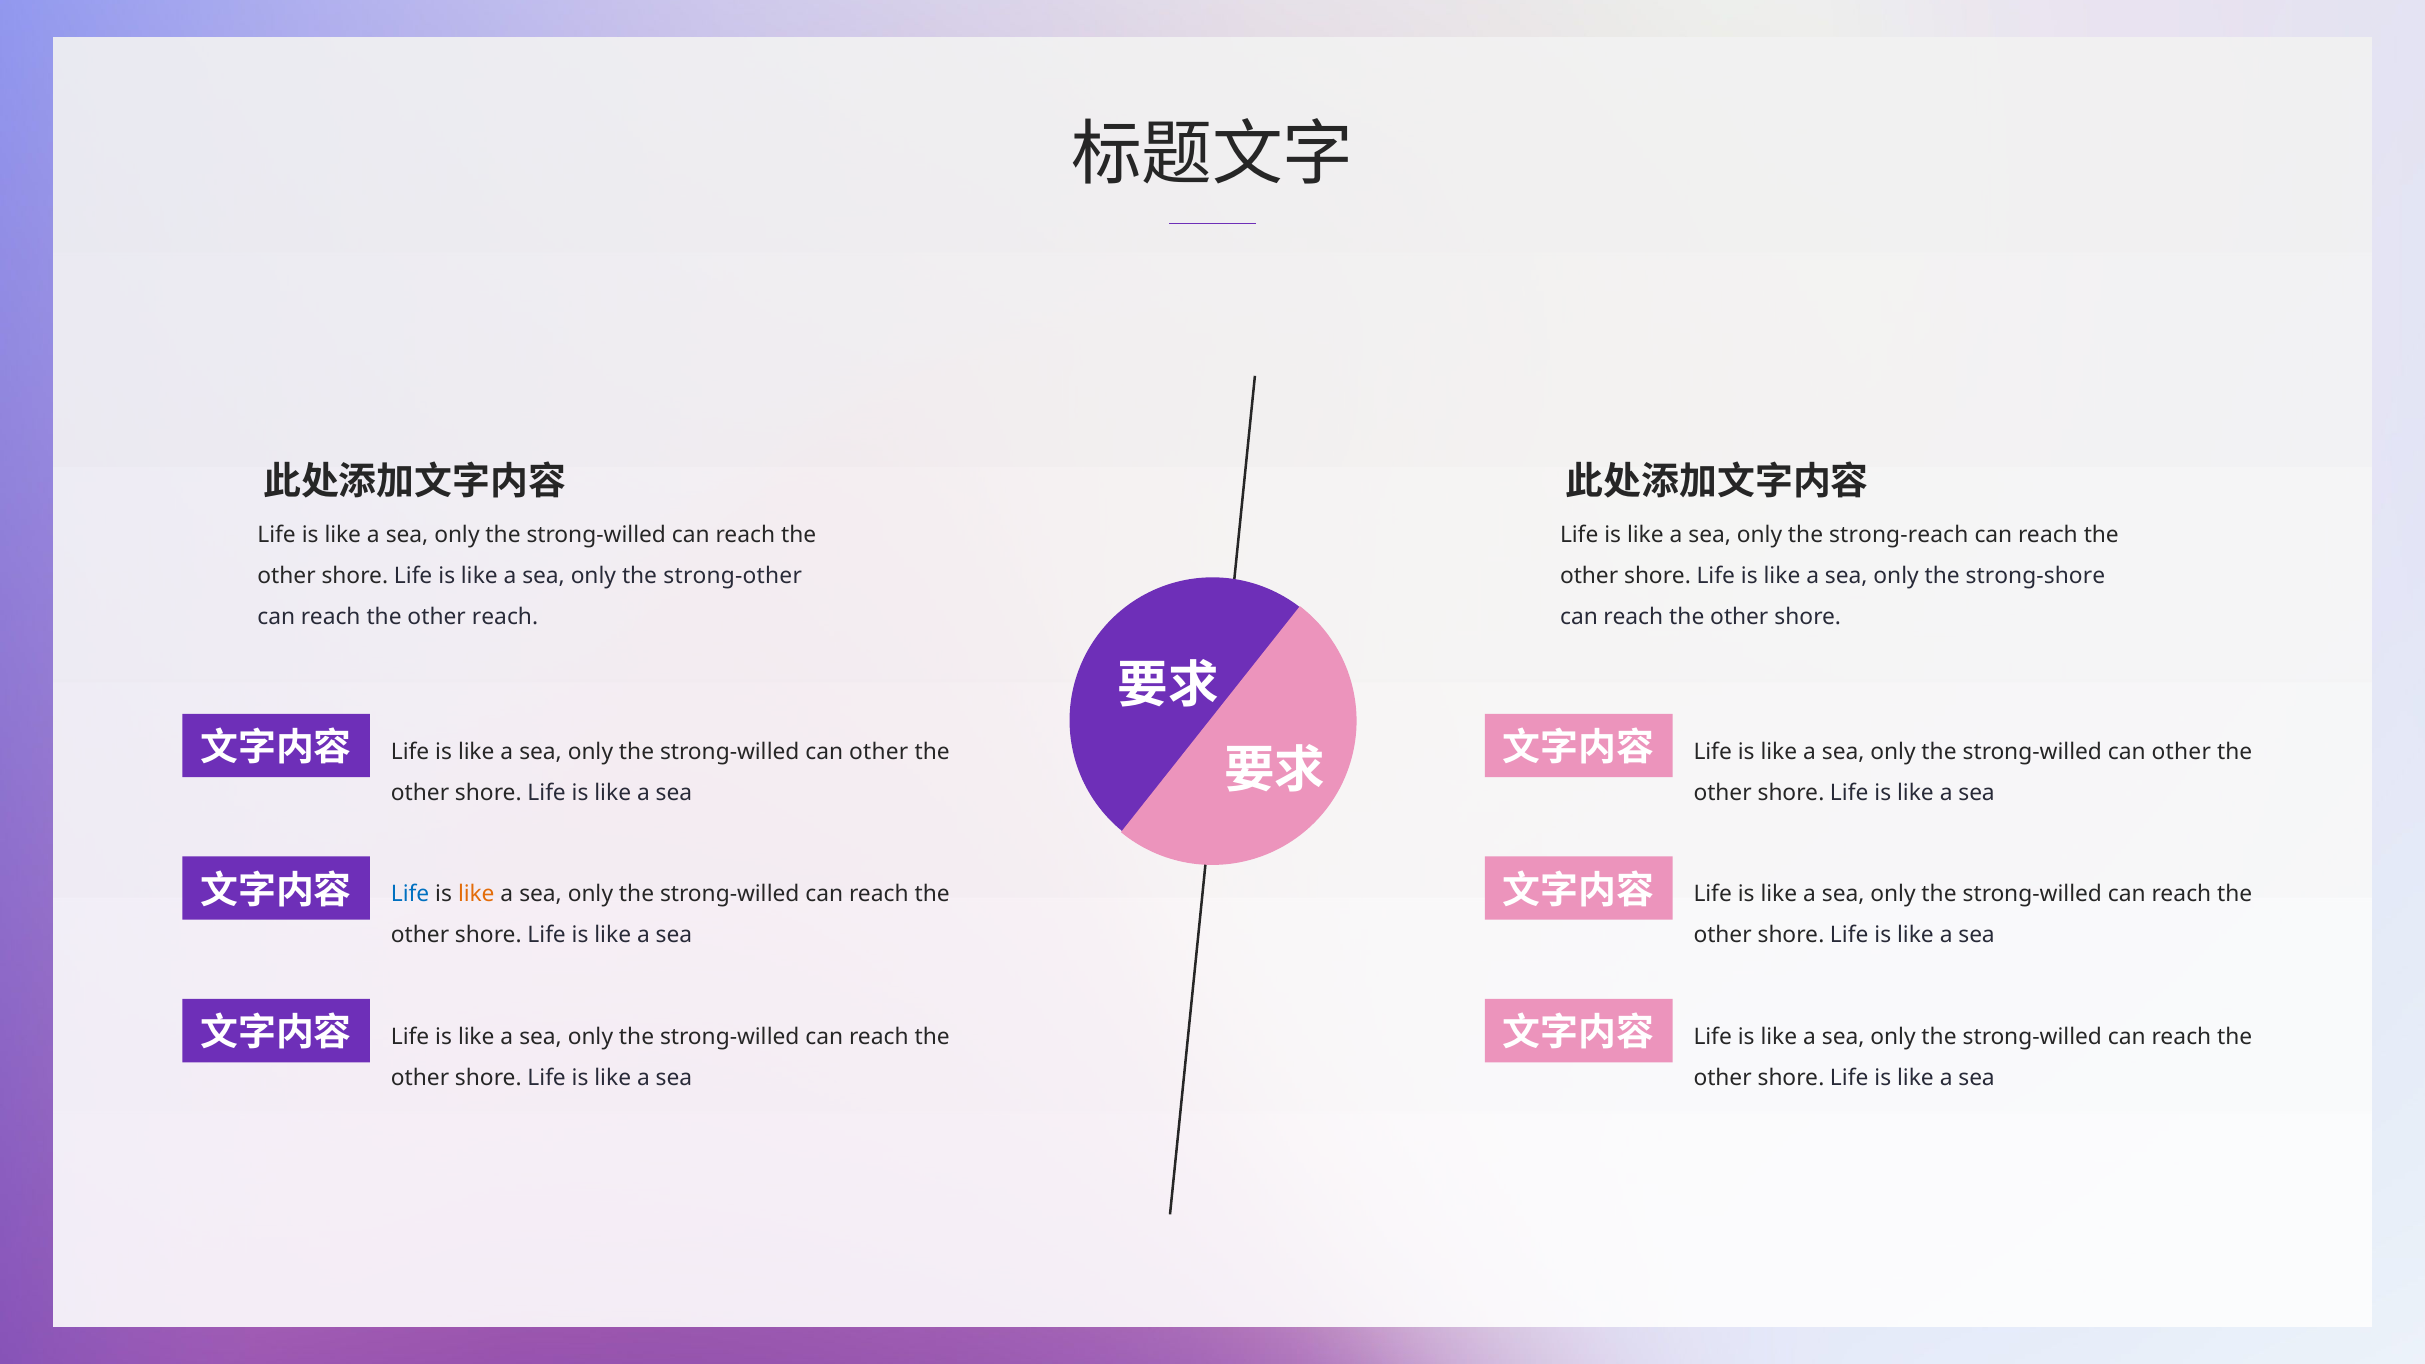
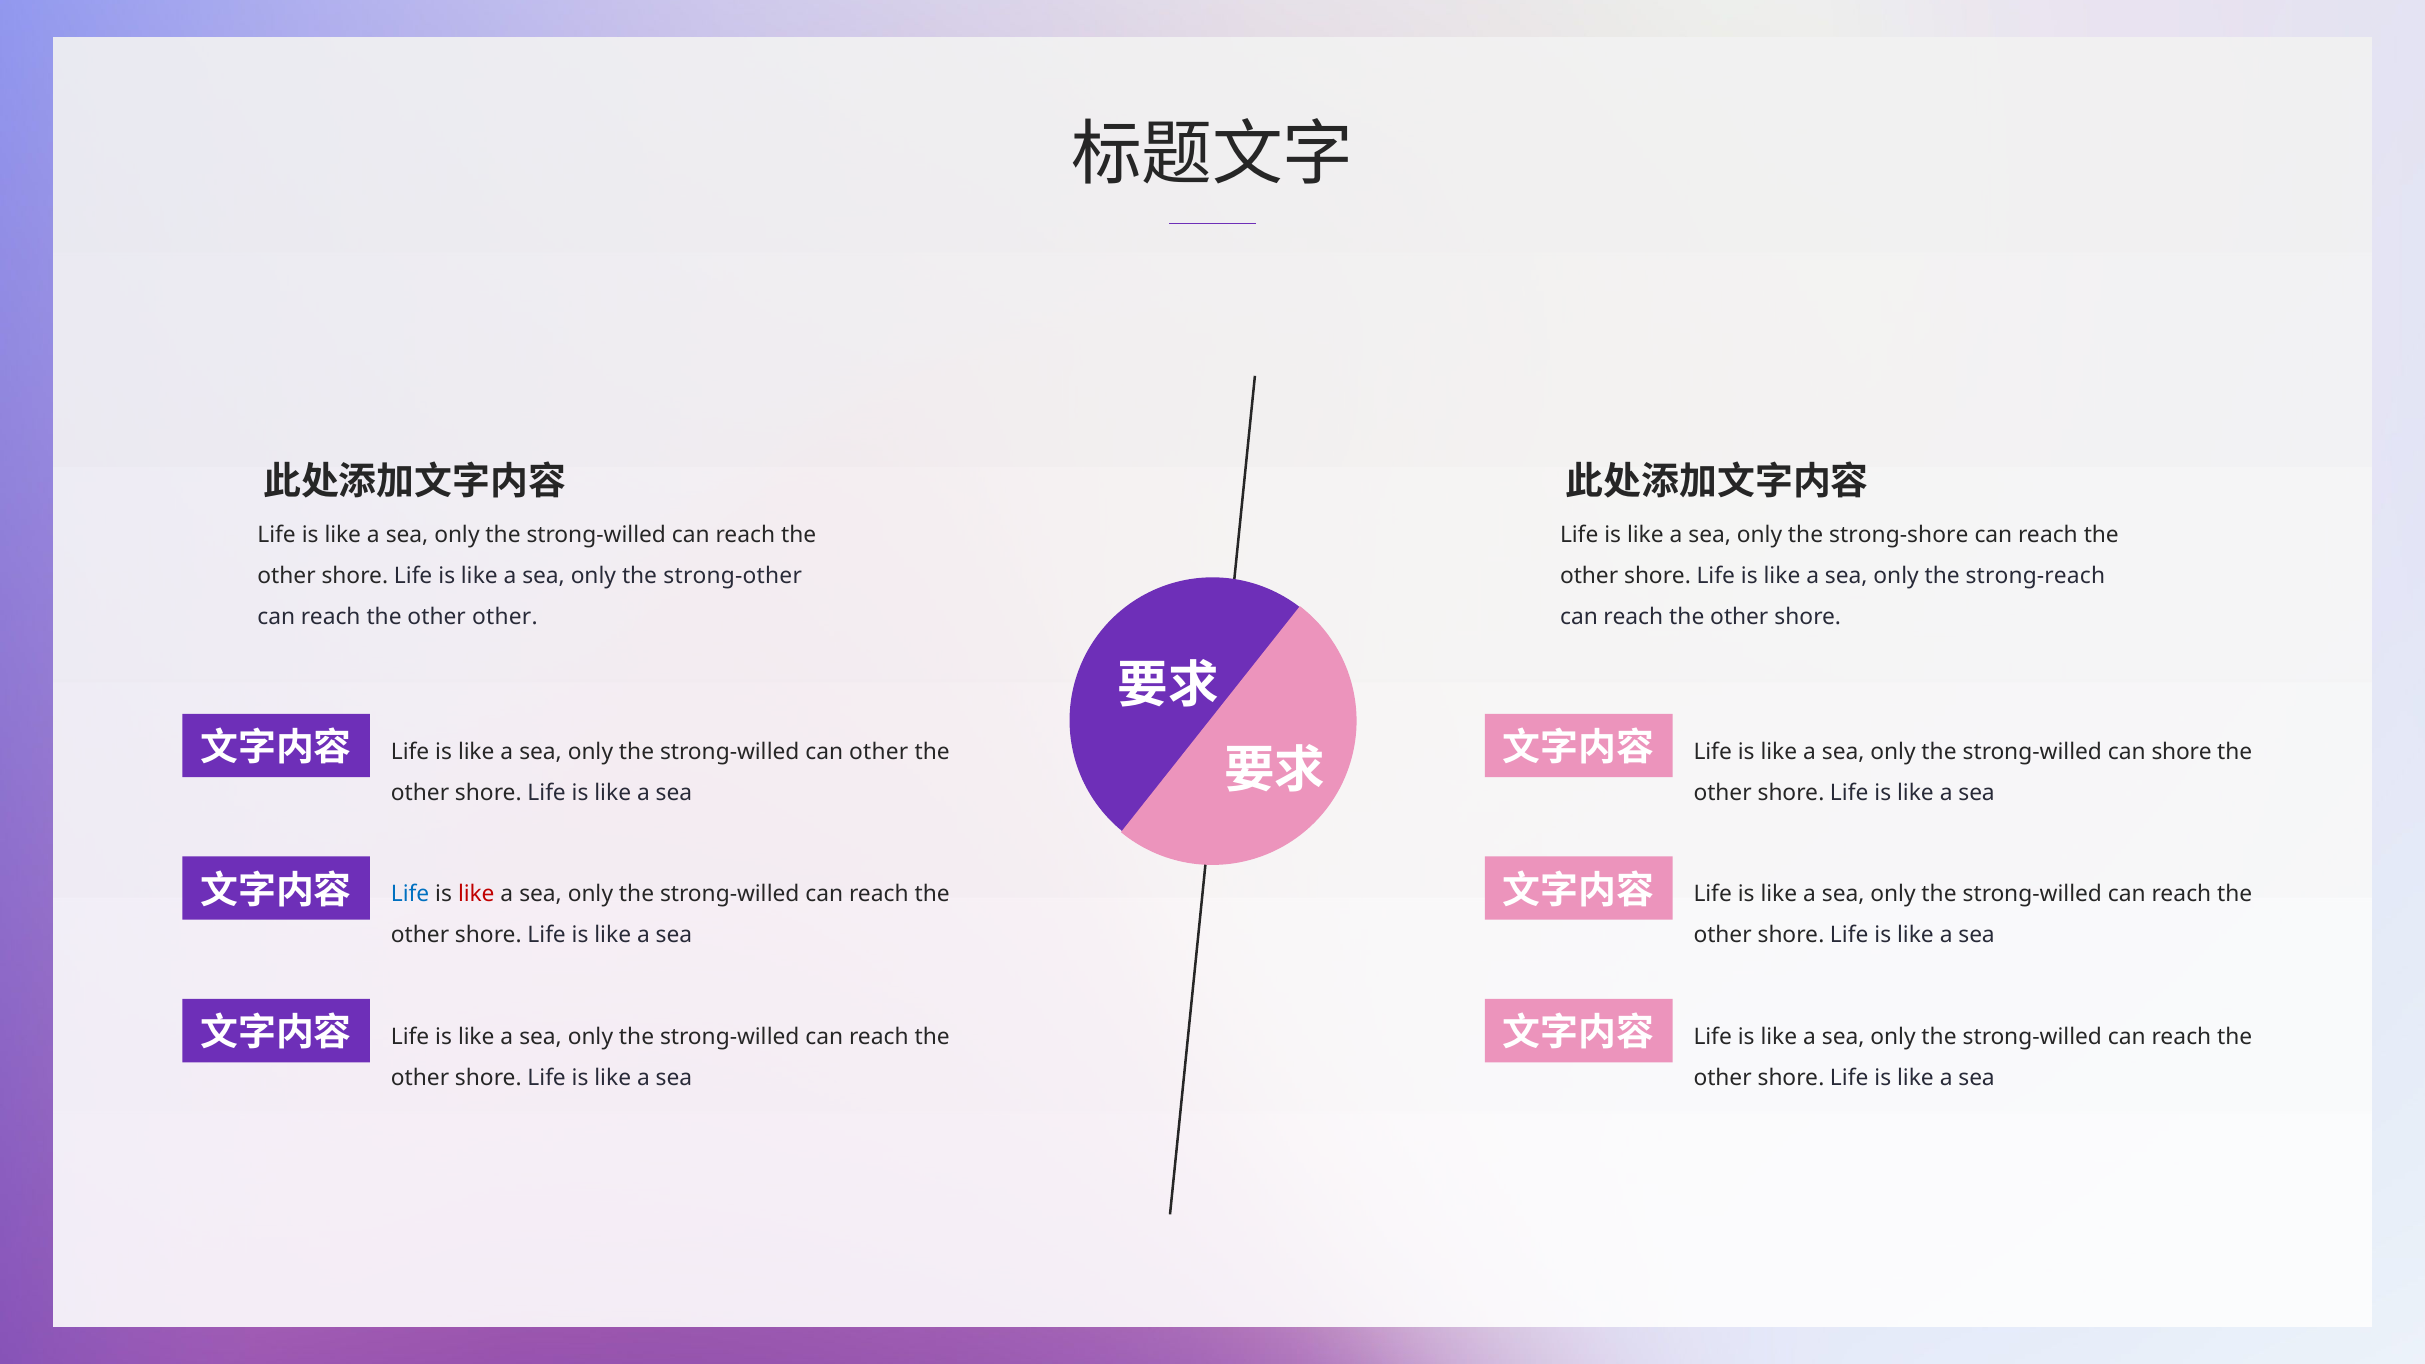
strong-reach: strong-reach -> strong-shore
strong-shore: strong-shore -> strong-reach
other reach: reach -> other
other at (2181, 752): other -> shore
like at (476, 894) colour: orange -> red
